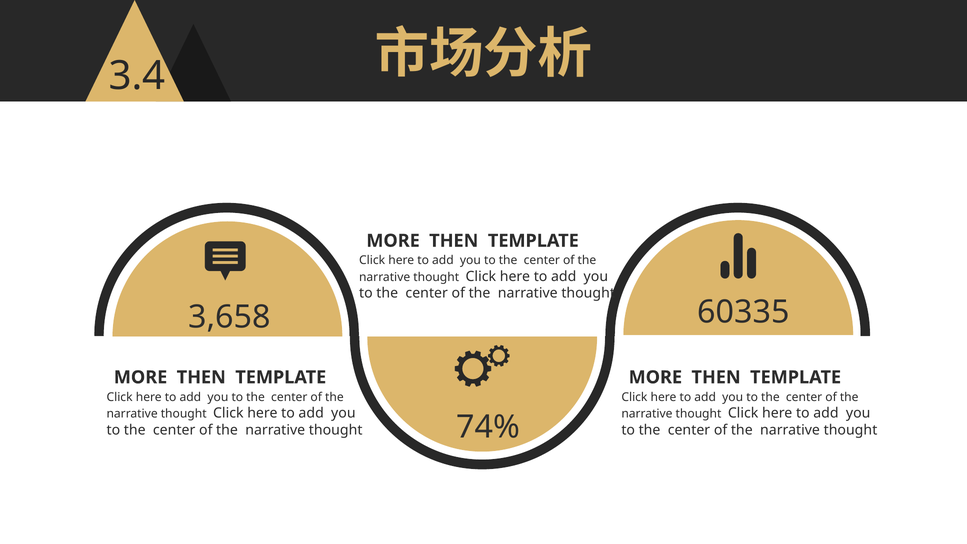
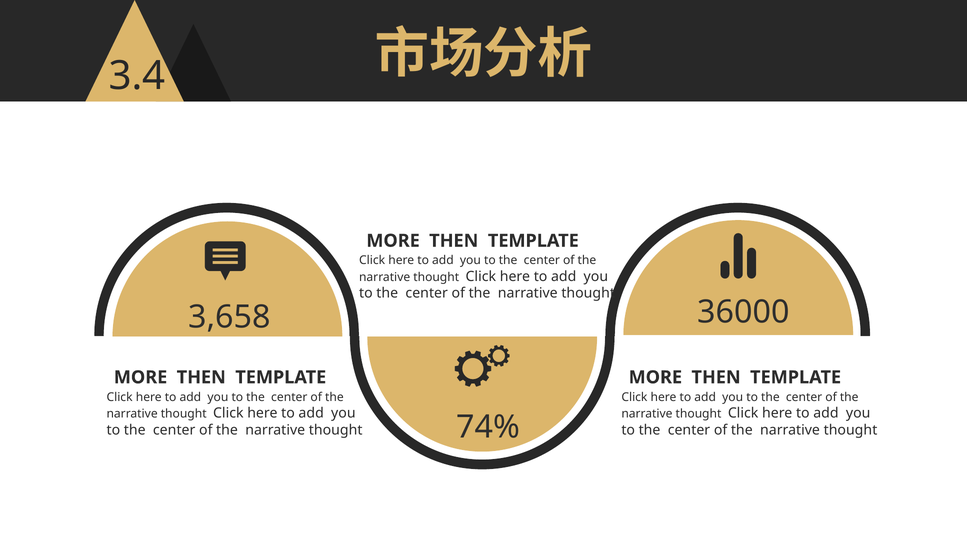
60335: 60335 -> 36000
